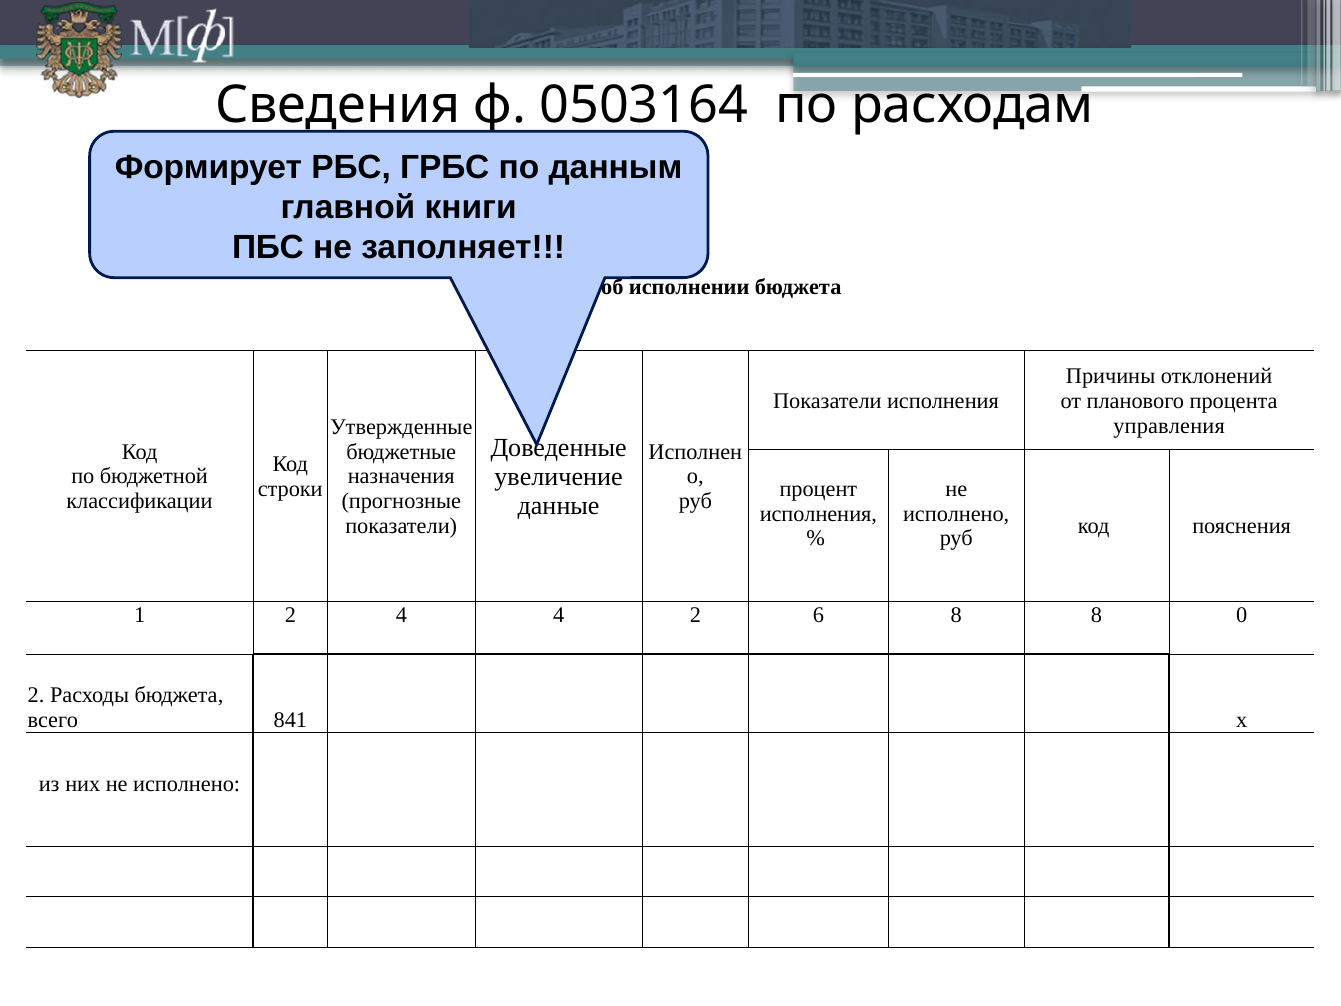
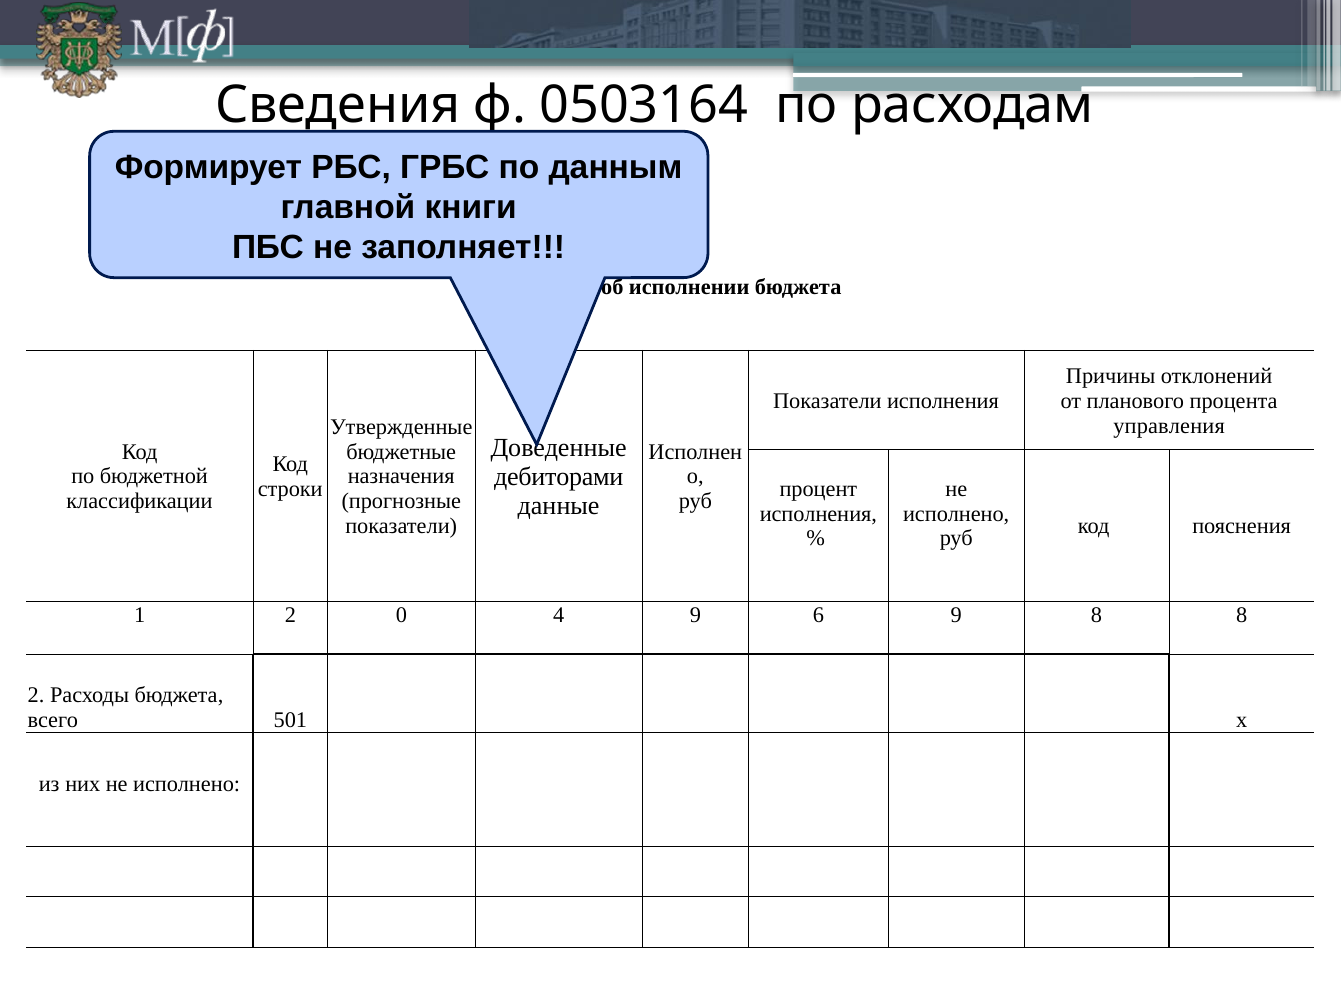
увеличение: увеличение -> дебиторами
2 4: 4 -> 0
4 2: 2 -> 9
6 8: 8 -> 9
8 0: 0 -> 8
841: 841 -> 501
